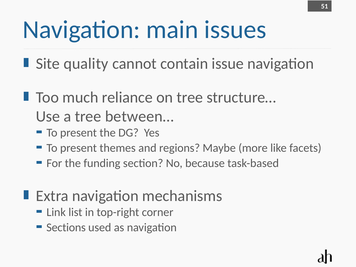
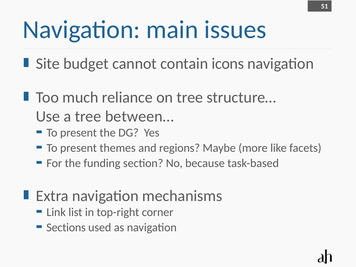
quality: quality -> budget
issue: issue -> icons
